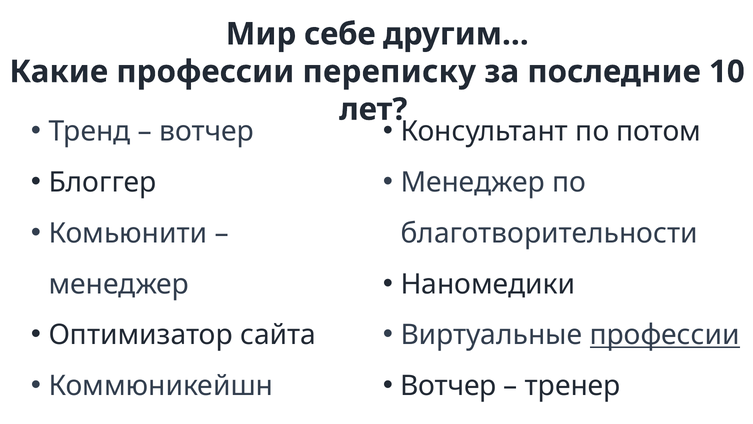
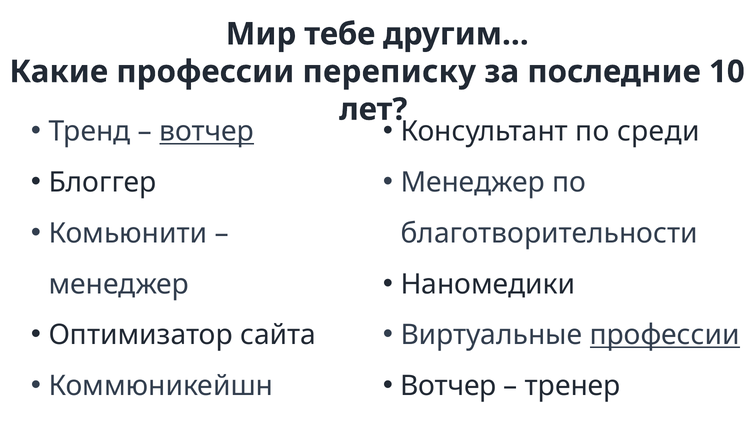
себе: себе -> тебе
вотчер at (207, 131) underline: none -> present
потом: потом -> среди
